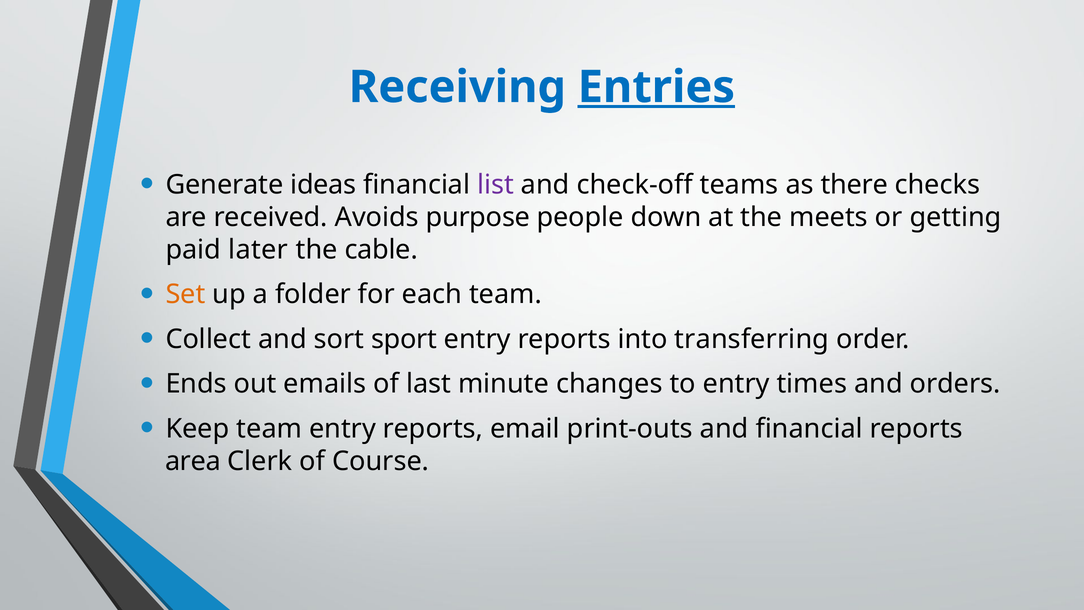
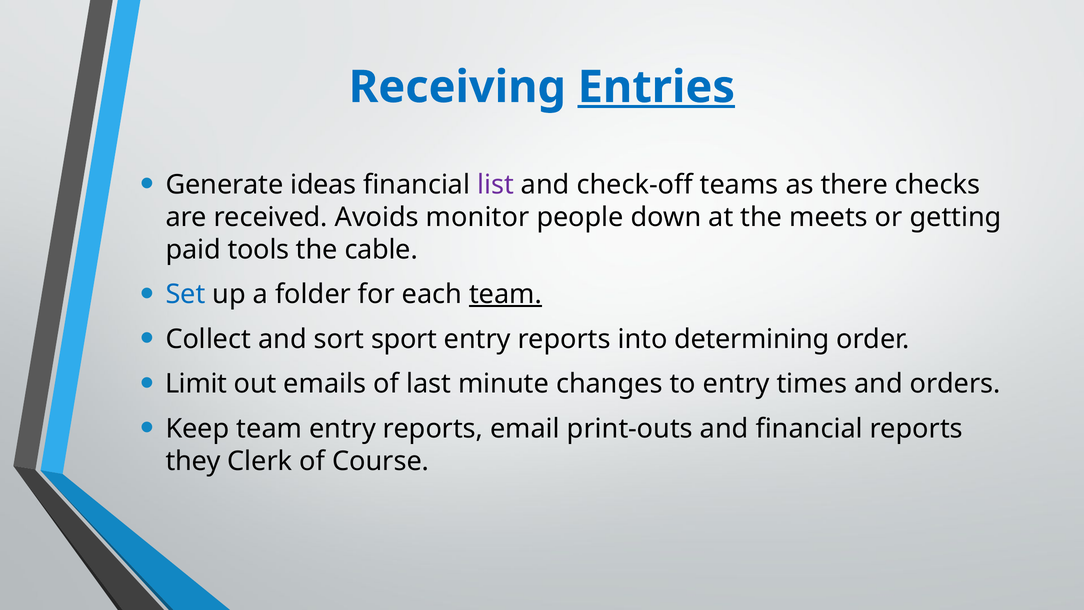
purpose: purpose -> monitor
later: later -> tools
Set colour: orange -> blue
team at (506, 294) underline: none -> present
transferring: transferring -> determining
Ends: Ends -> Limit
area: area -> they
